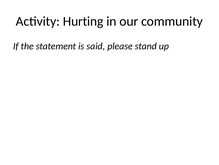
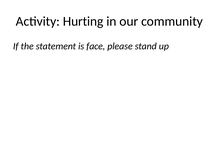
said: said -> face
